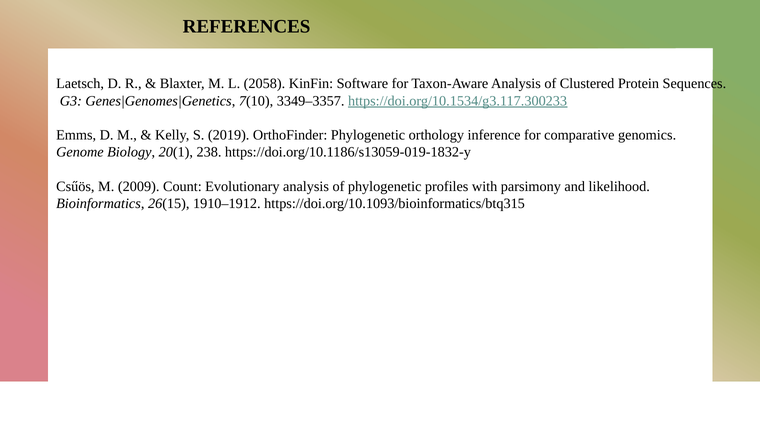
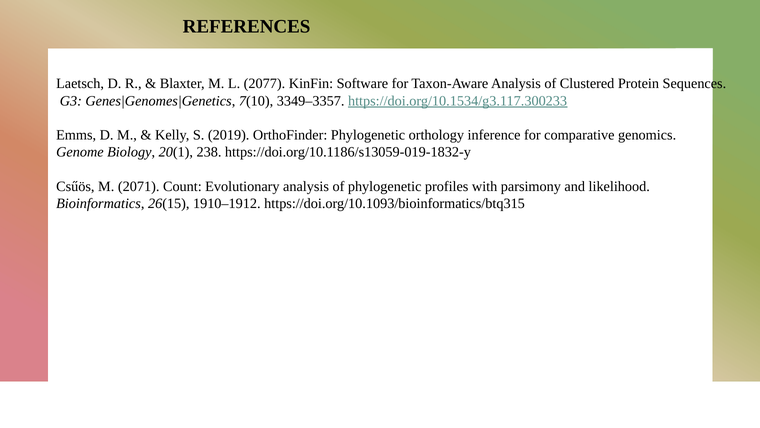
2058: 2058 -> 2077
2009: 2009 -> 2071
